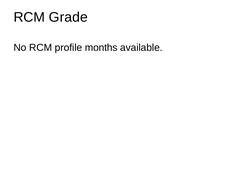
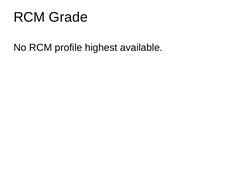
months: months -> highest
